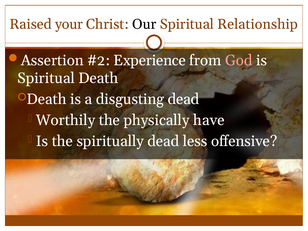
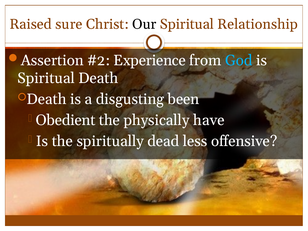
your: your -> sure
God colour: pink -> light blue
disgusting dead: dead -> been
Worthily: Worthily -> Obedient
